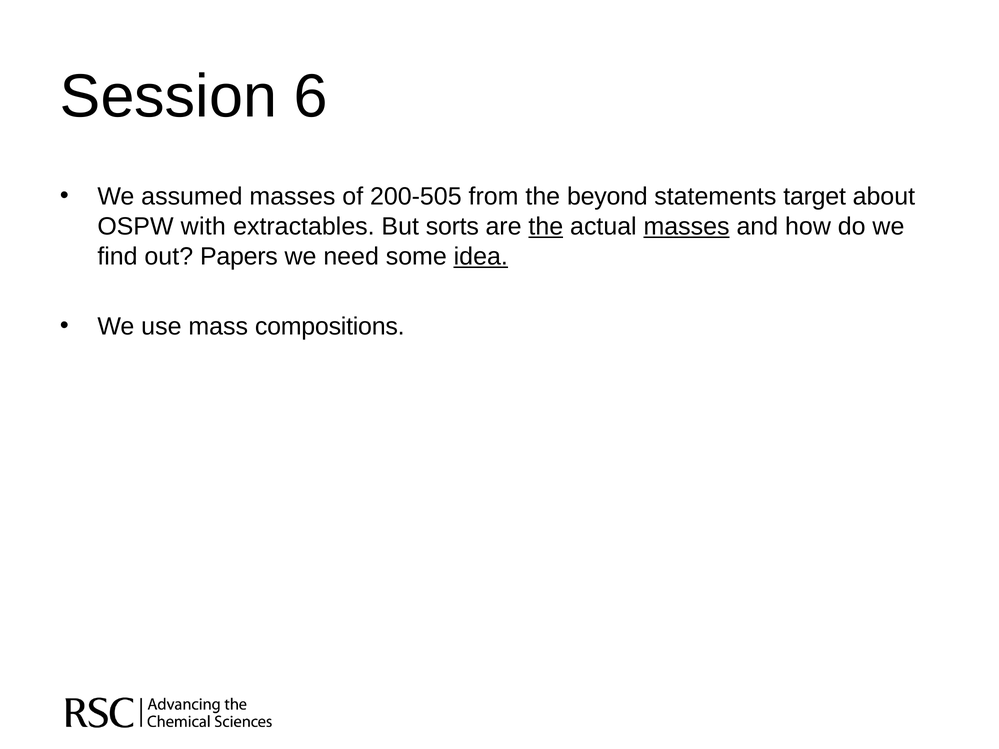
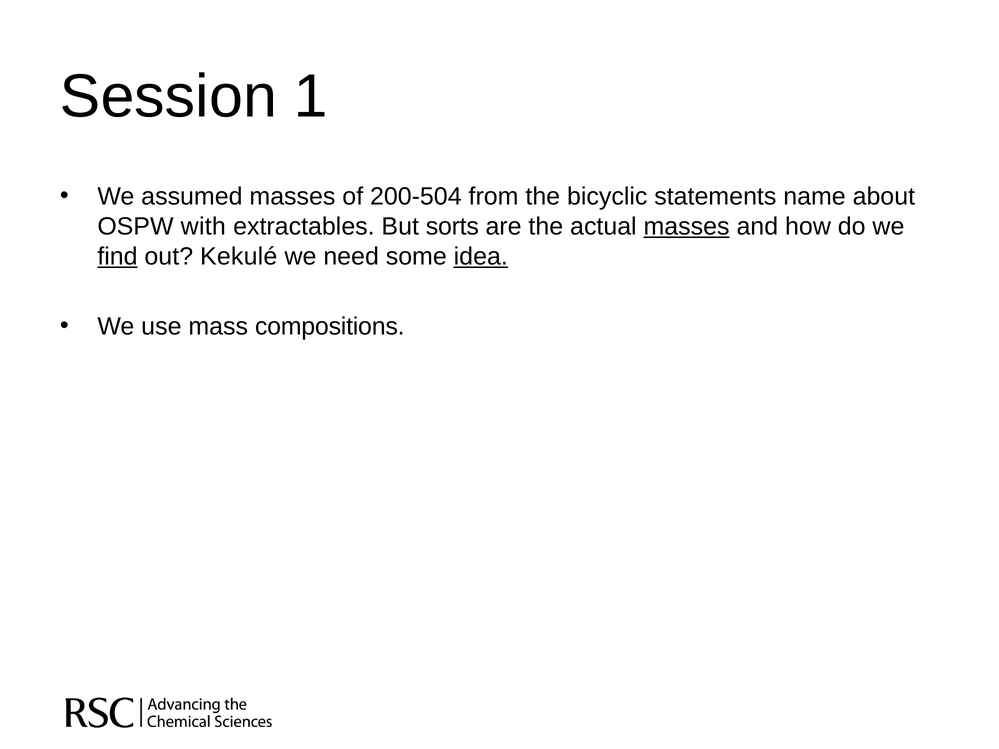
6: 6 -> 1
200-505: 200-505 -> 200-504
beyond: beyond -> bicyclic
target: target -> name
the at (546, 227) underline: present -> none
find underline: none -> present
Papers: Papers -> Kekulé
